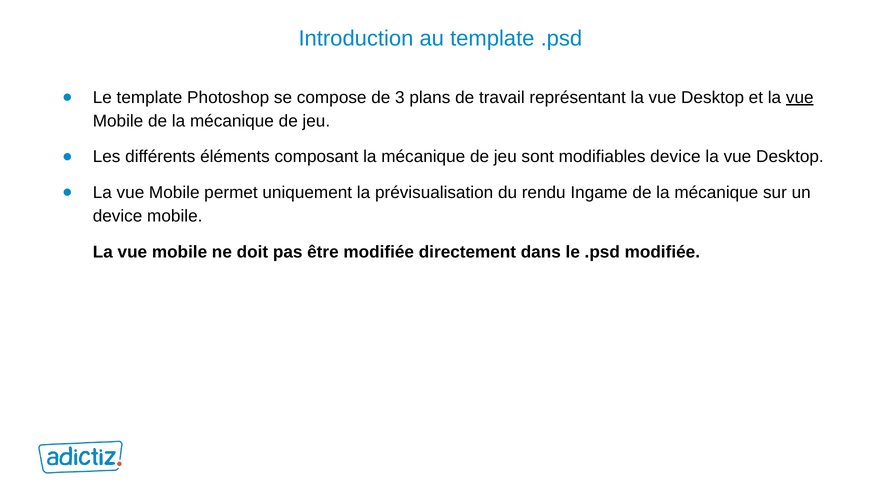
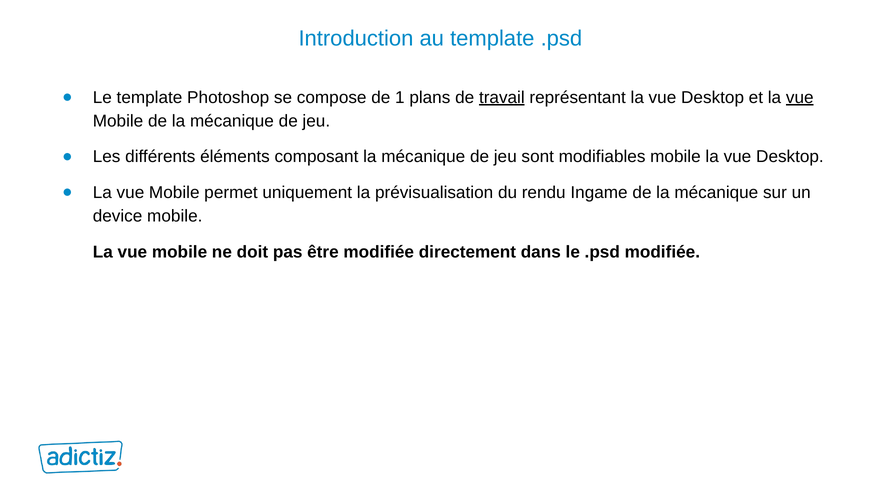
3: 3 -> 1
travail underline: none -> present
modifiables device: device -> mobile
